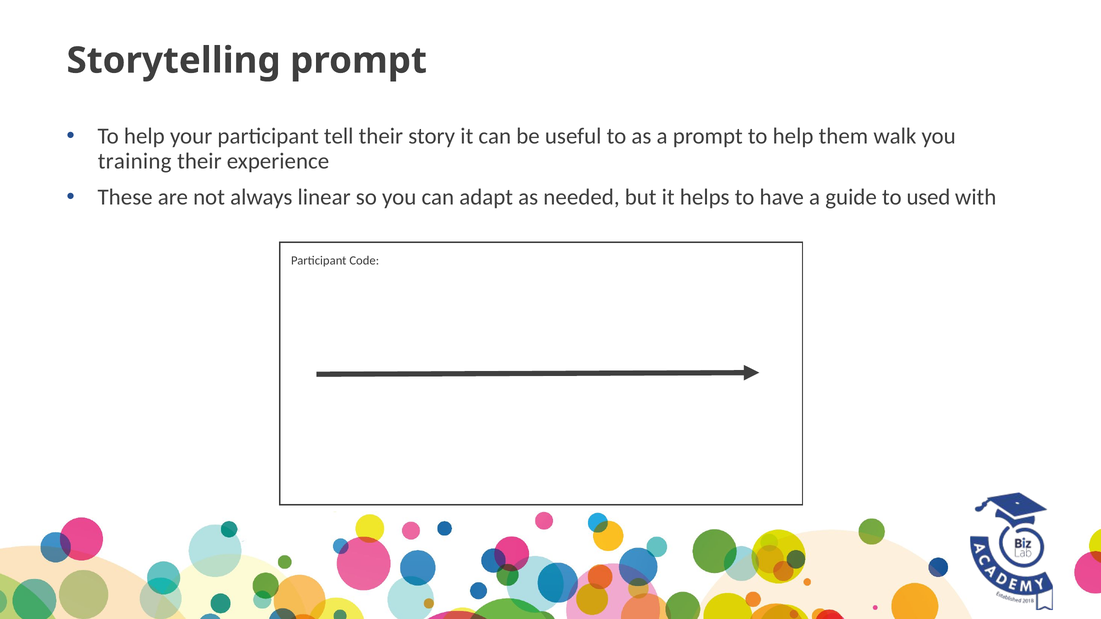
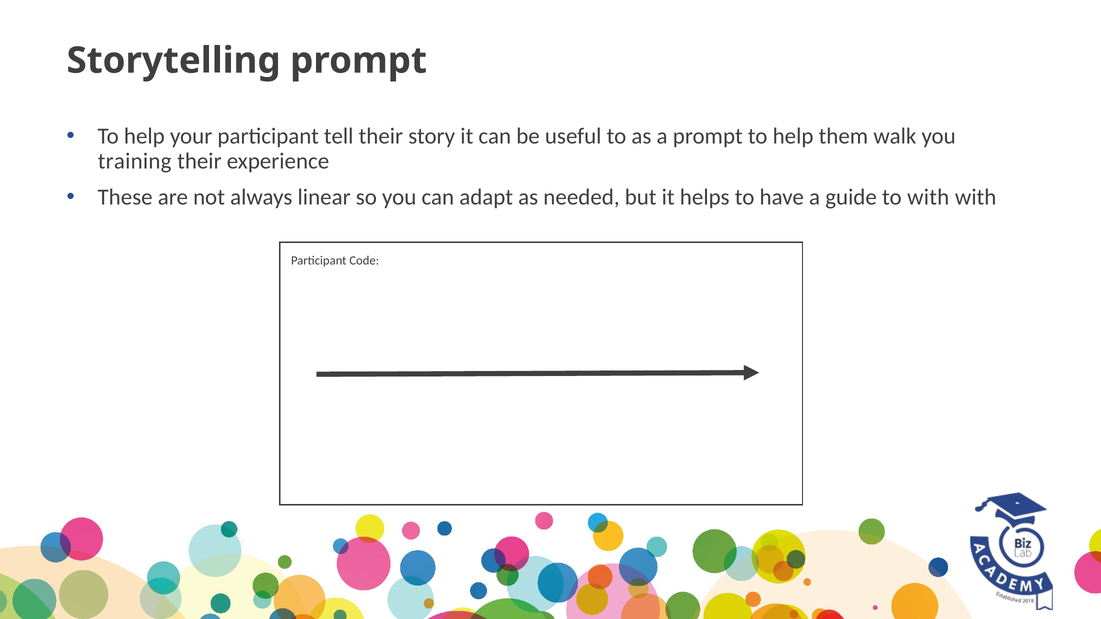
to used: used -> with
